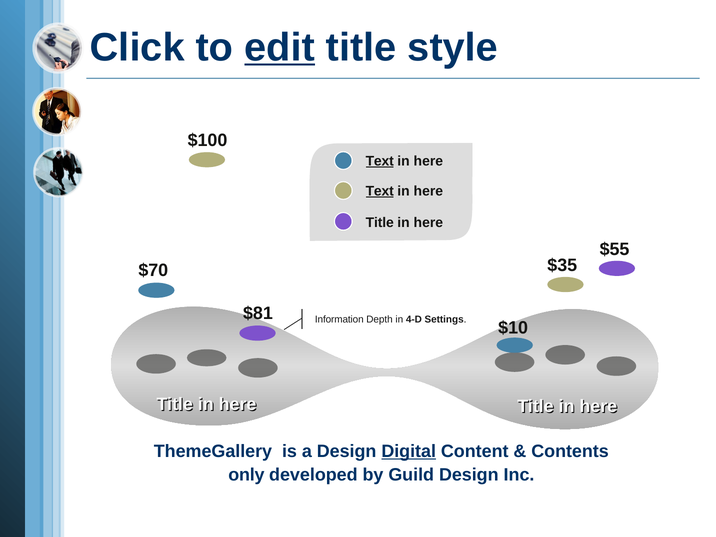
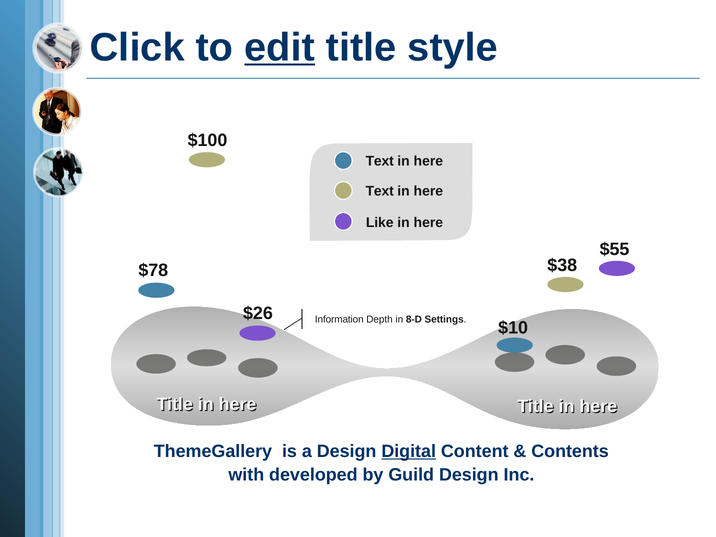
Text at (380, 161) underline: present -> none
Text at (380, 191) underline: present -> none
Title at (380, 223): Title -> Like
$35: $35 -> $38
$70: $70 -> $78
$81: $81 -> $26
4-D: 4-D -> 8-D
only: only -> with
